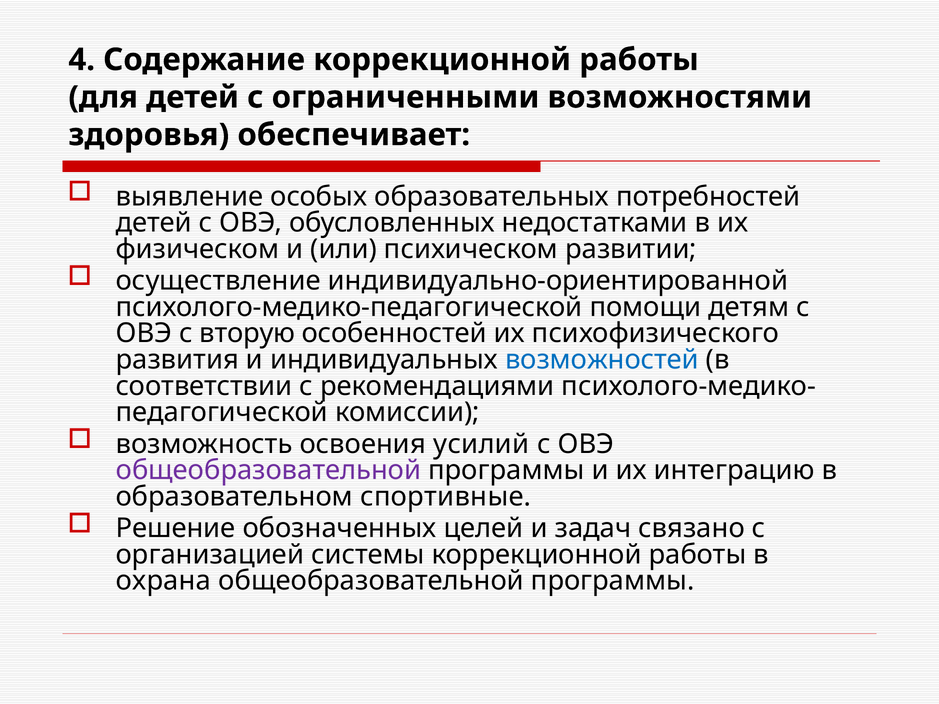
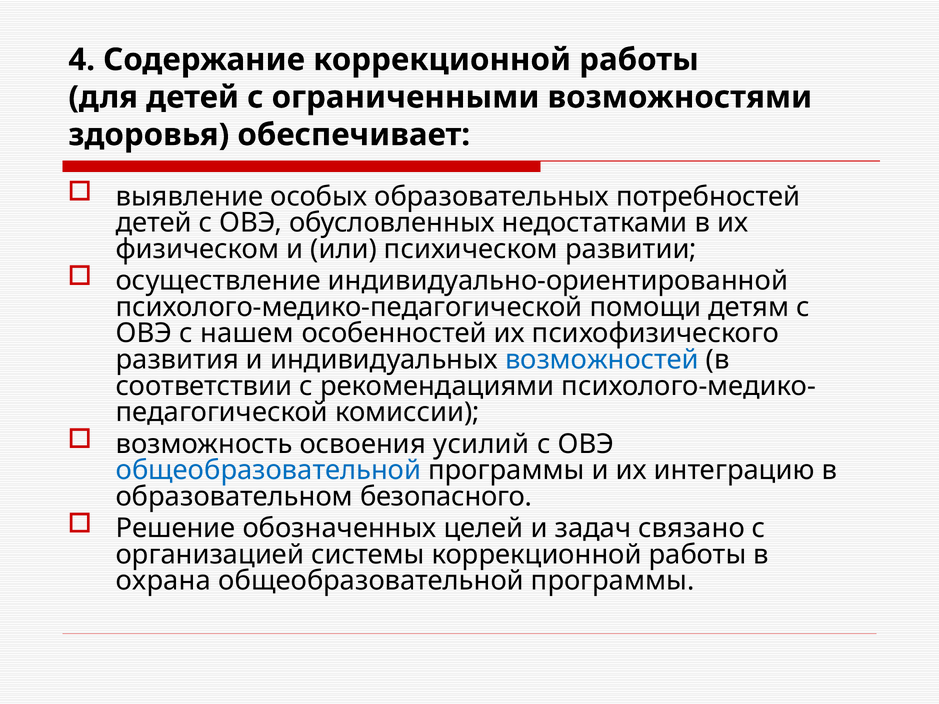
вторую: вторую -> нашем
общеобразовательной at (269, 470) colour: purple -> blue
спортивные: спортивные -> безопасного
